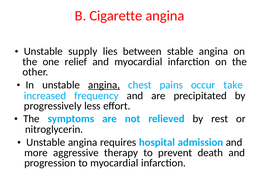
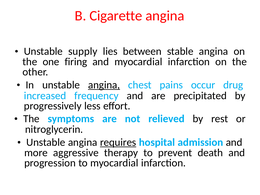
relief: relief -> firing
take: take -> drug
requires underline: none -> present
